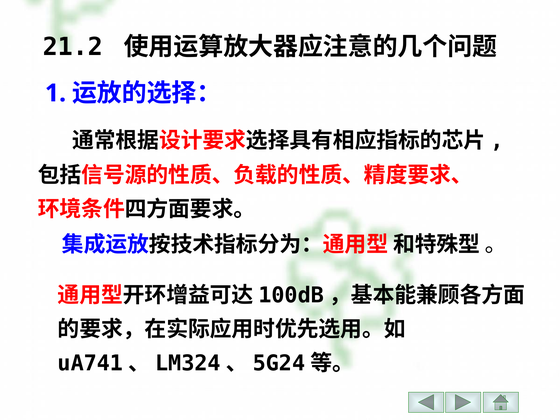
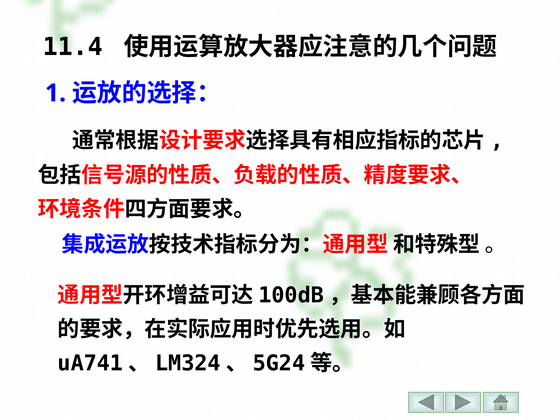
21.2: 21.2 -> 11.4
